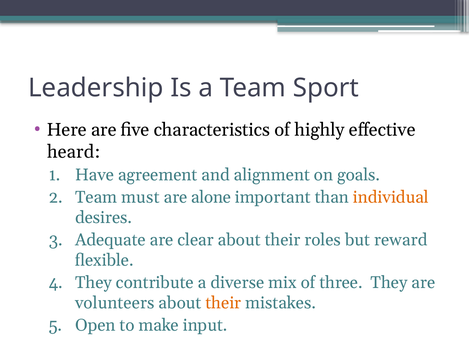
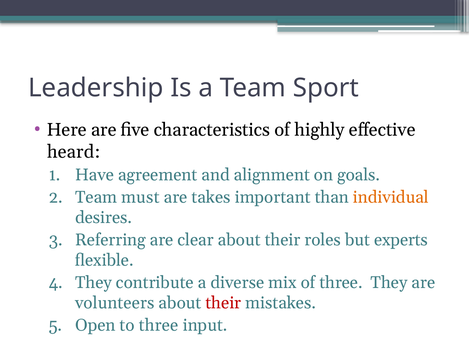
alone: alone -> takes
Adequate: Adequate -> Referring
reward: reward -> experts
their at (223, 303) colour: orange -> red
to make: make -> three
